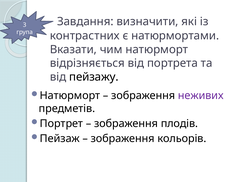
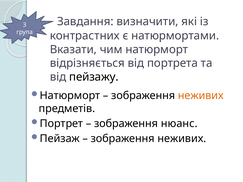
неживих at (201, 96) colour: purple -> orange
плодів: плодів -> нюанс
кольорів at (182, 139): кольорів -> неживих
